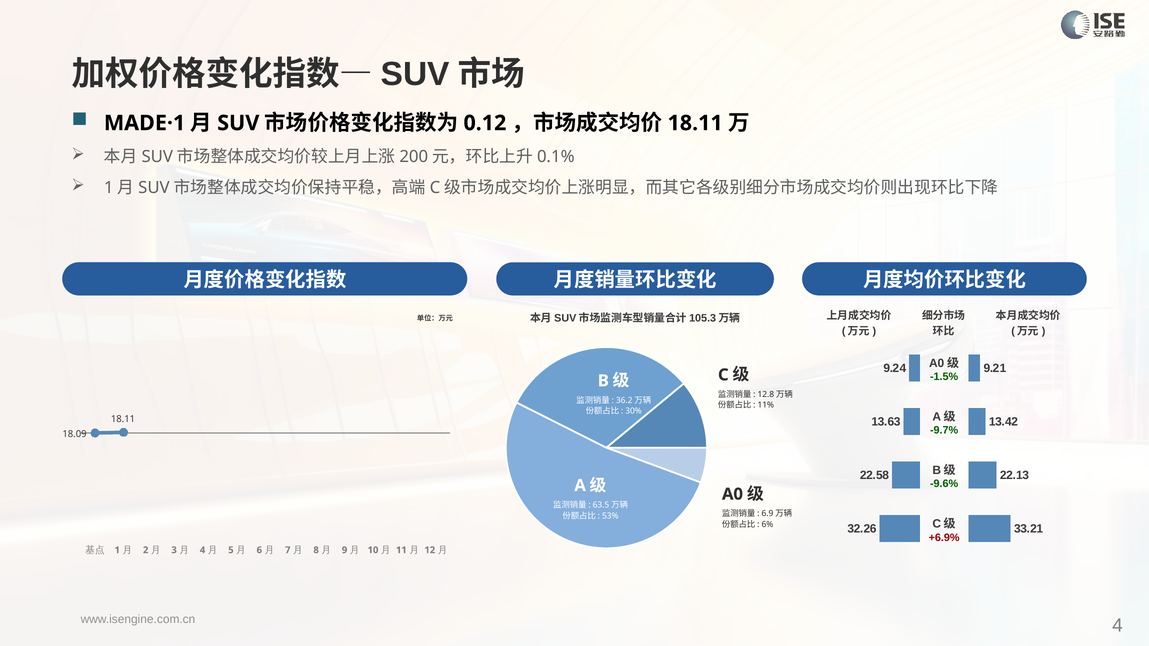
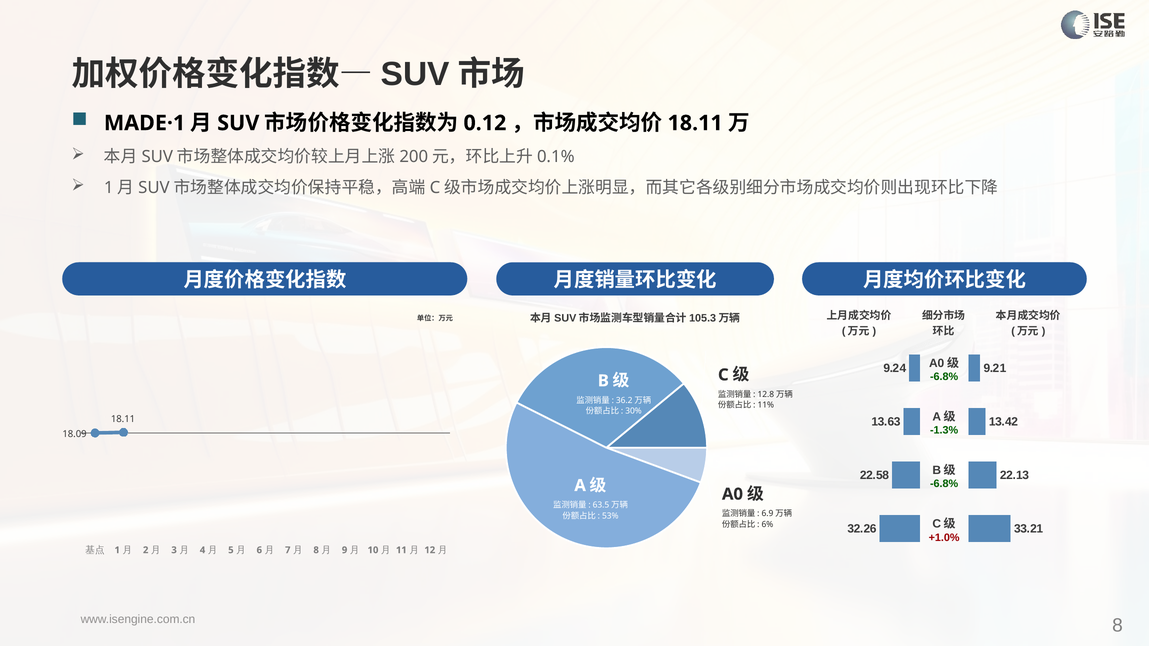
-1.5% at (944, 377): -1.5% -> -6.8%
-9.7%: -9.7% -> -1.3%
-9.6% at (944, 484): -9.6% -> -6.8%
+6.9%: +6.9% -> +1.0%
4 at (1117, 626): 4 -> 8
